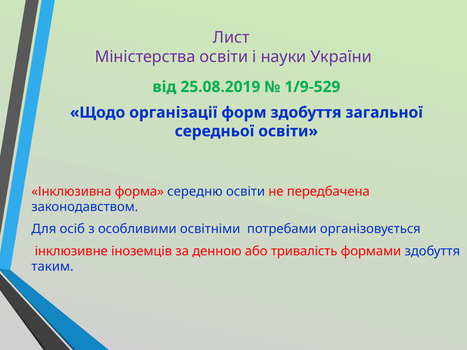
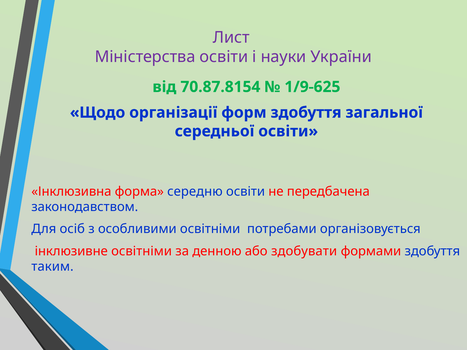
25.08.2019: 25.08.2019 -> 70.87.8154
1/9-529: 1/9-529 -> 1/9-625
інклюзивне іноземців: іноземців -> освітніми
тривалість: тривалість -> здобувати
